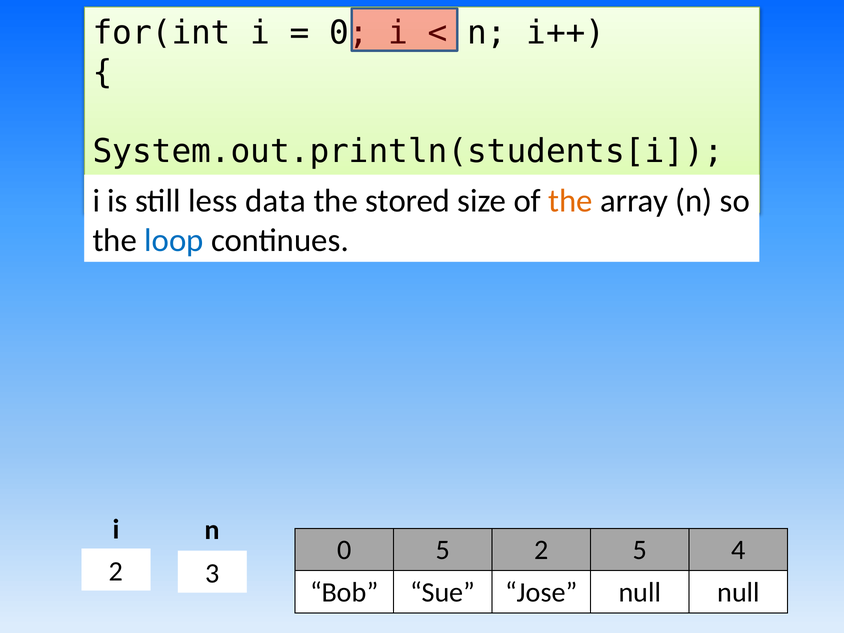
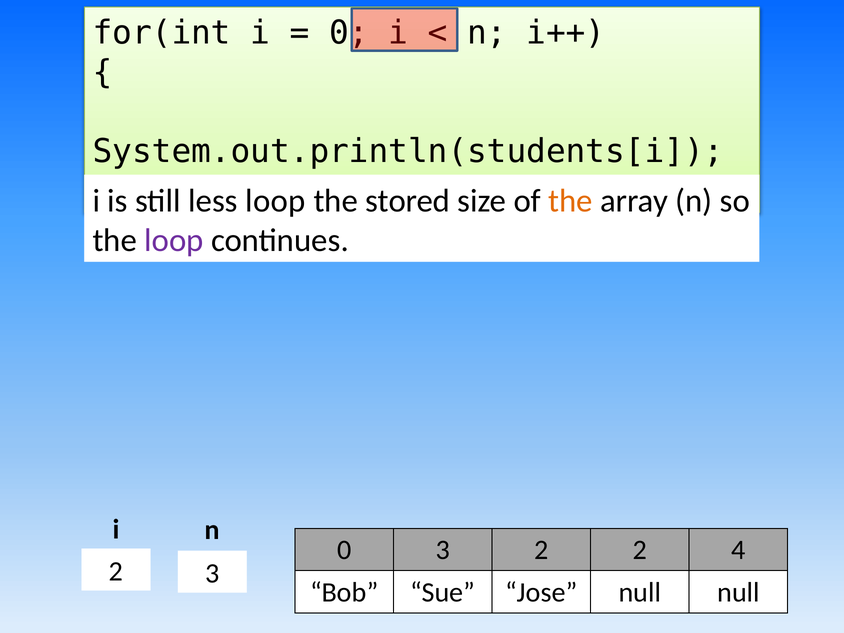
less data: data -> loop
loop at (174, 240) colour: blue -> purple
0 5: 5 -> 3
2 5: 5 -> 2
